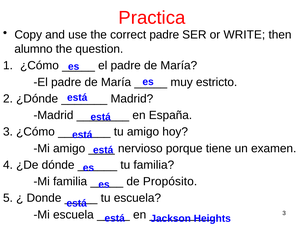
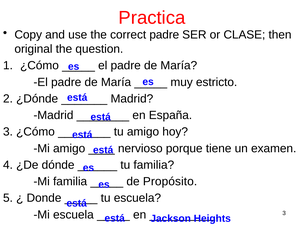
WRITE: WRITE -> CLASE
alumno: alumno -> original
